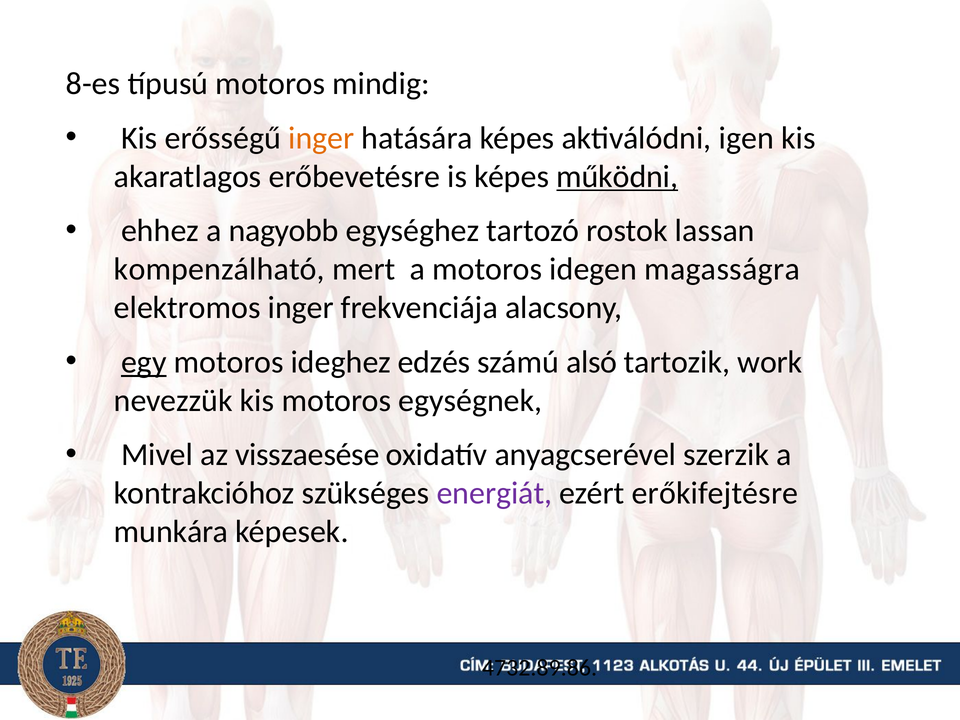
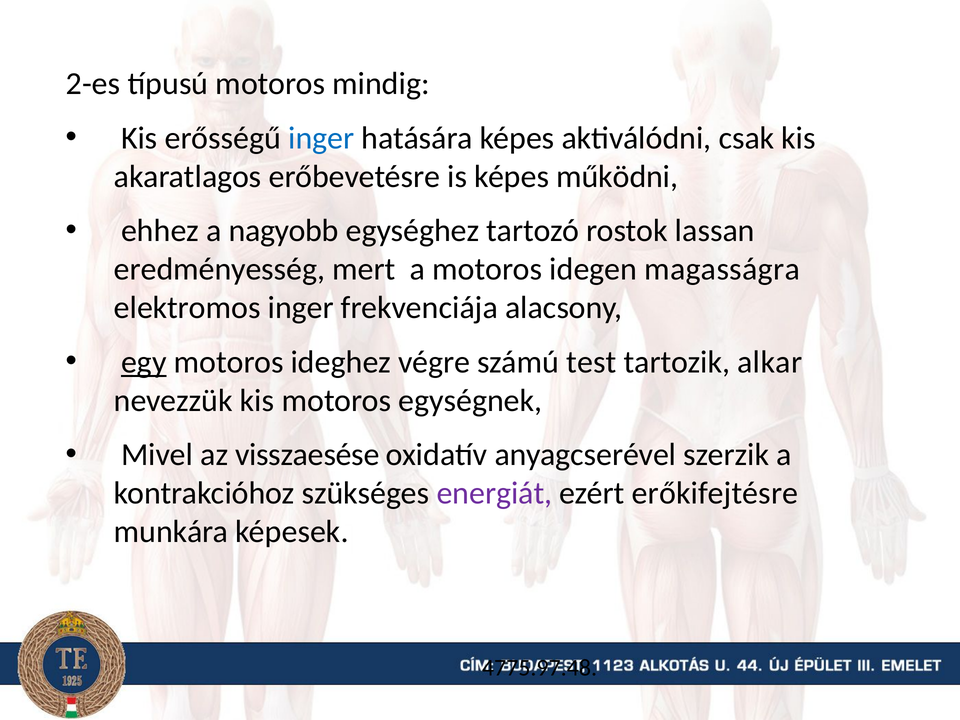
8-es: 8-es -> 2-es
inger at (321, 138) colour: orange -> blue
igen: igen -> csak
működni underline: present -> none
kompenzálható: kompenzálható -> eredményesség
edzés: edzés -> végre
alsó: alsó -> test
work: work -> alkar
4732.89.86: 4732.89.86 -> 4775.97.48
